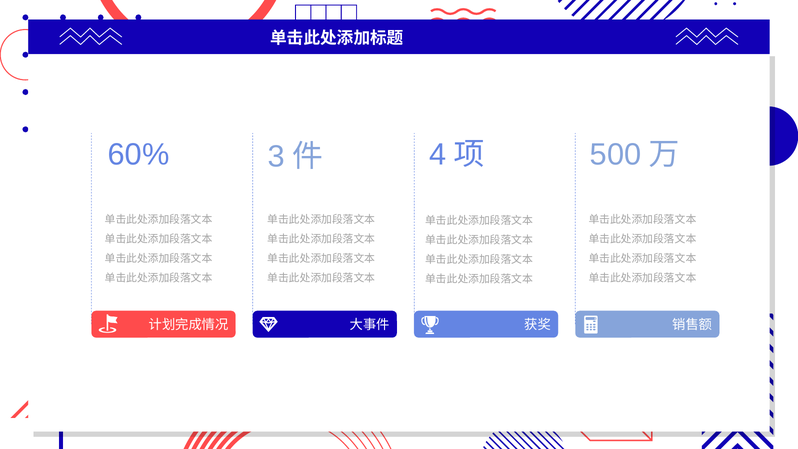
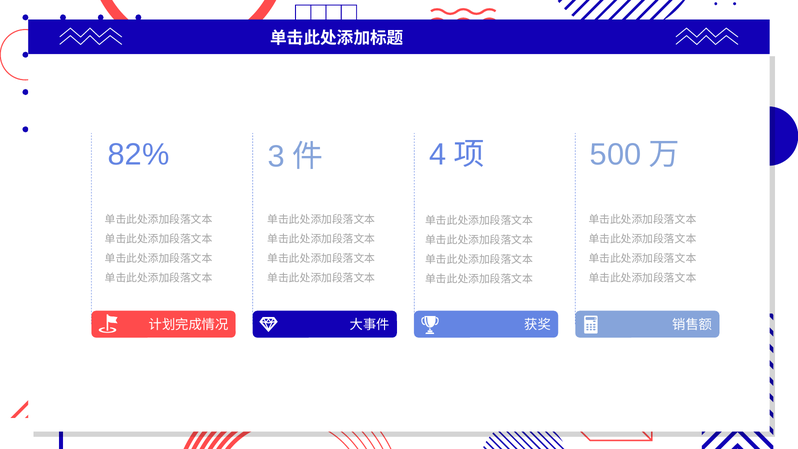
60%: 60% -> 82%
